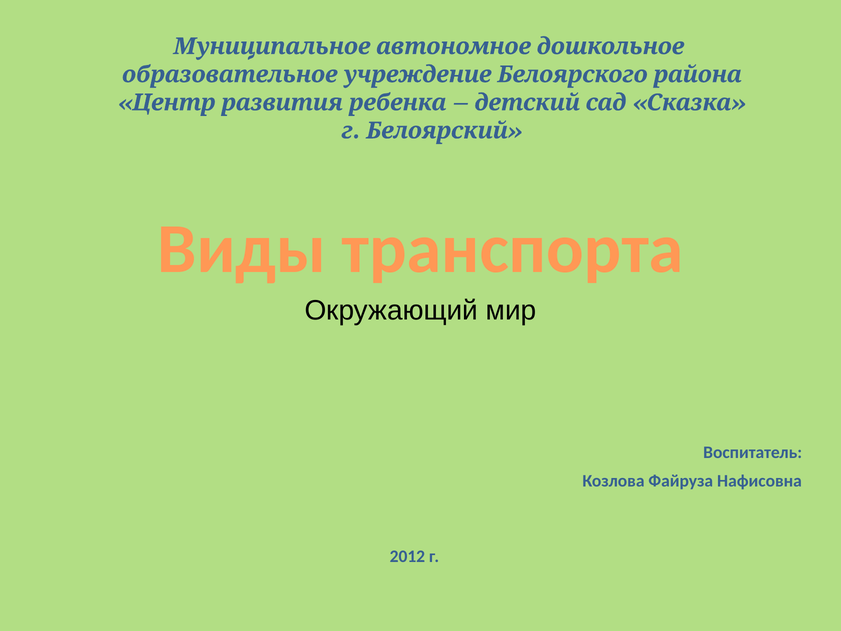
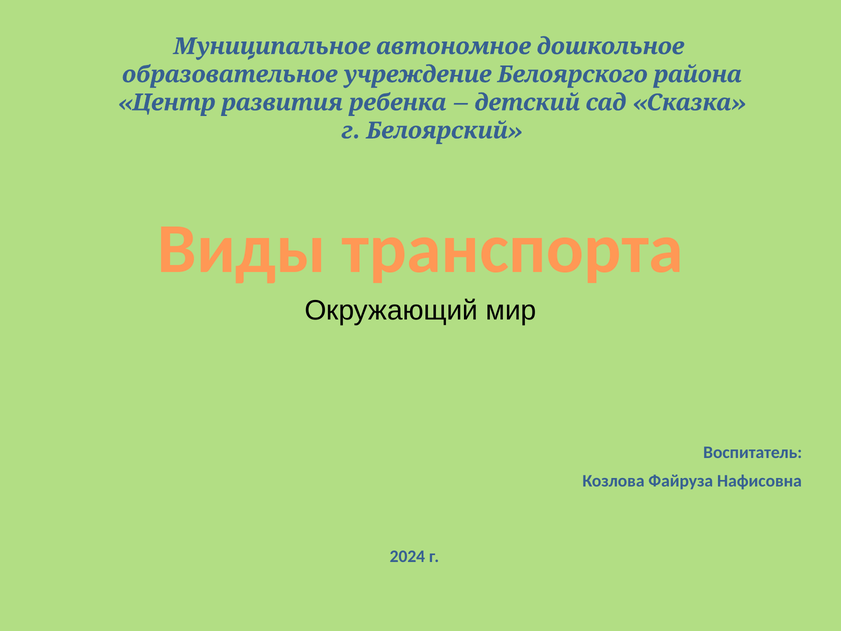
2012: 2012 -> 2024
